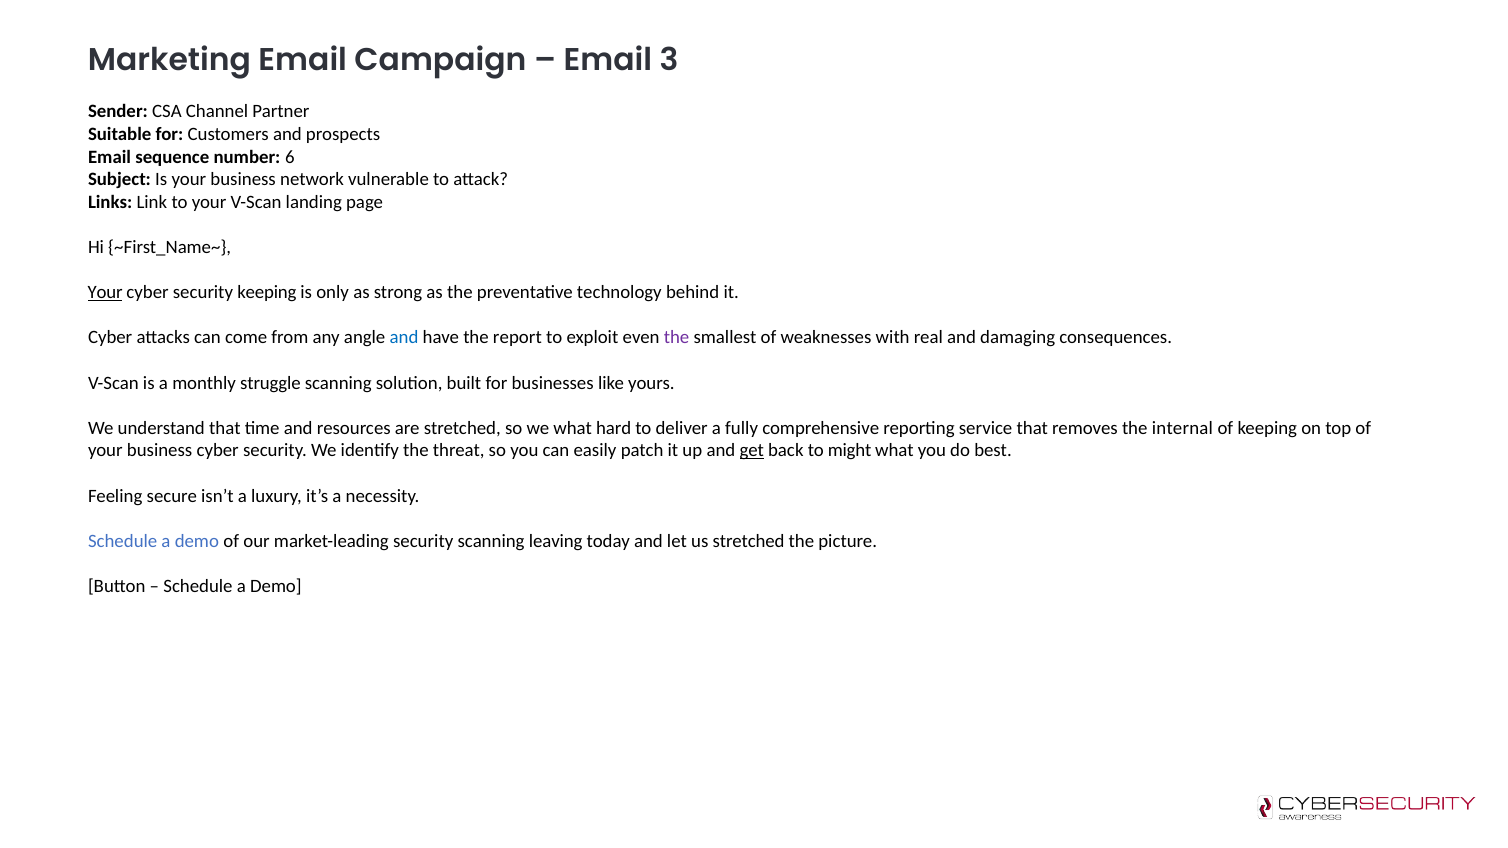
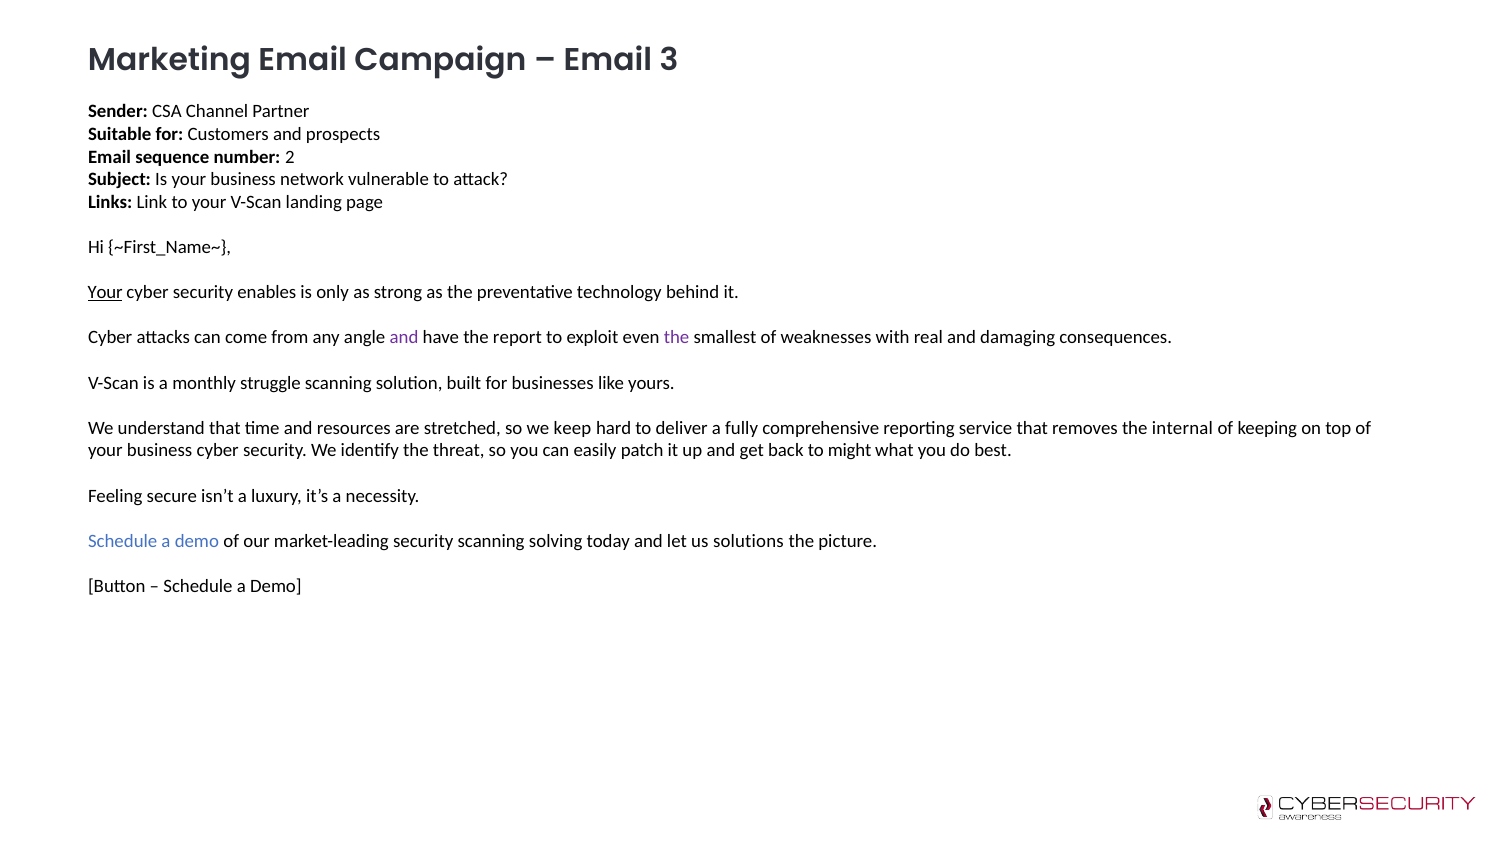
6: 6 -> 2
security keeping: keeping -> enables
and at (404, 338) colour: blue -> purple
we what: what -> keep
get underline: present -> none
leaving: leaving -> solving
us stretched: stretched -> solutions
